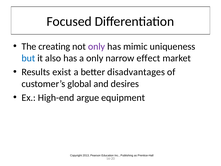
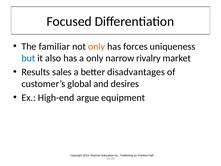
creating: creating -> familiar
only at (97, 46) colour: purple -> orange
mimic: mimic -> forces
effect: effect -> rivalry
exist: exist -> sales
